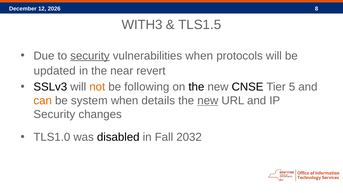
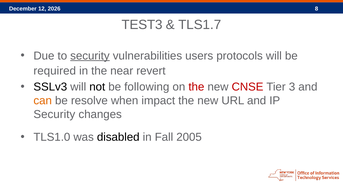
WITH3: WITH3 -> TEST3
TLS1.5: TLS1.5 -> TLS1.7
vulnerabilities when: when -> users
updated: updated -> required
not colour: orange -> black
the at (196, 87) colour: black -> red
CNSE colour: black -> red
5: 5 -> 3
system: system -> resolve
details: details -> impact
new at (208, 101) underline: present -> none
2032: 2032 -> 2005
